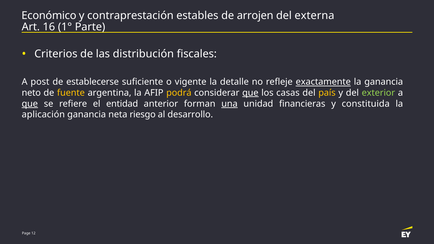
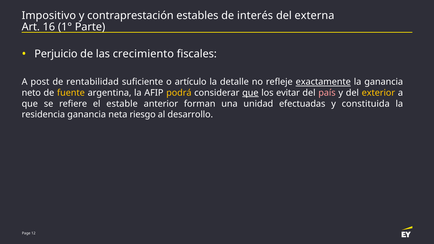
Económico: Económico -> Impositivo
arrojen: arrojen -> interés
Criterios: Criterios -> Perjuicio
distribución: distribución -> crecimiento
establecerse: establecerse -> rentabilidad
vigente: vigente -> artículo
casas: casas -> evitar
país colour: yellow -> pink
exterior colour: light green -> yellow
que at (30, 104) underline: present -> none
entidad: entidad -> estable
una underline: present -> none
financieras: financieras -> efectuadas
aplicación: aplicación -> residencia
